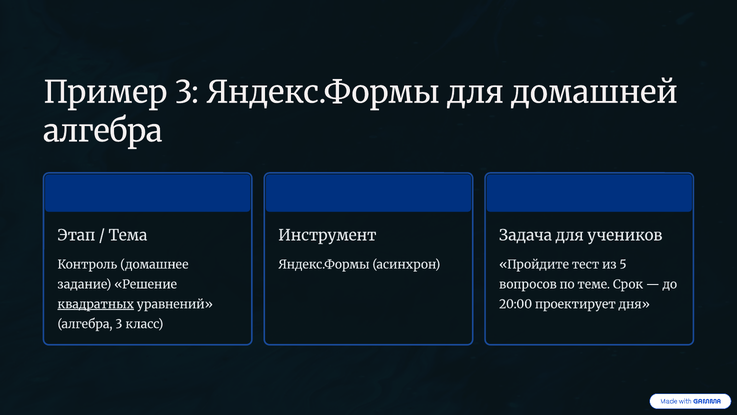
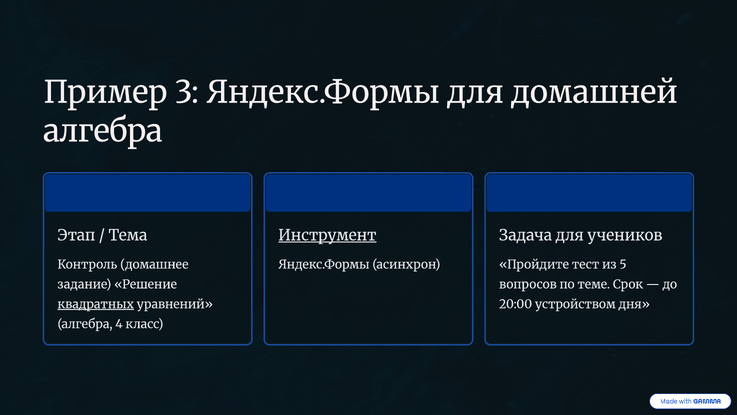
Инструмент underline: none -> present
проектирует: проектирует -> устройством
алгебра 3: 3 -> 4
